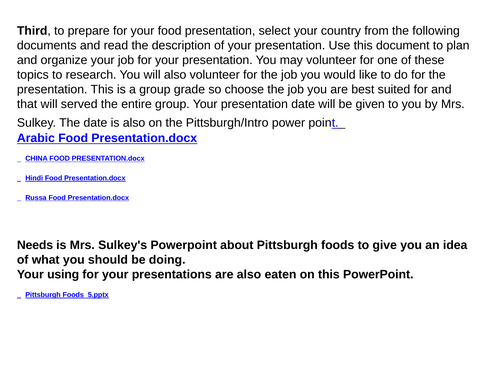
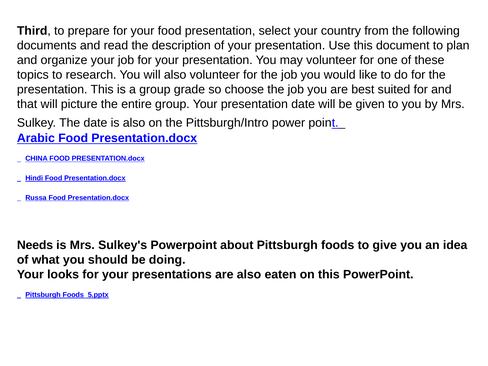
served: served -> picture
using: using -> looks
